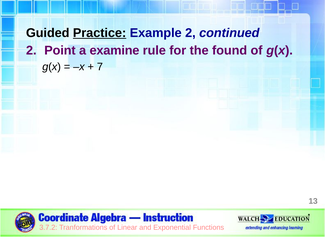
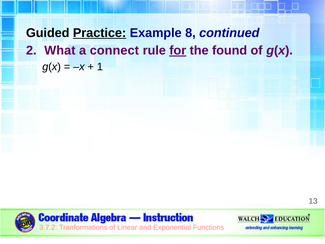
Example 2: 2 -> 8
Point: Point -> What
examine: examine -> connect
for underline: none -> present
7: 7 -> 1
